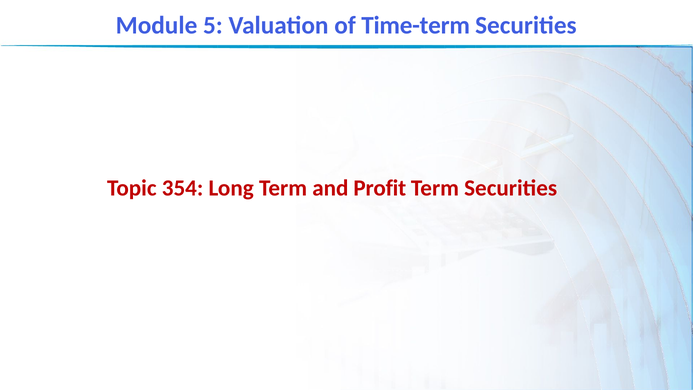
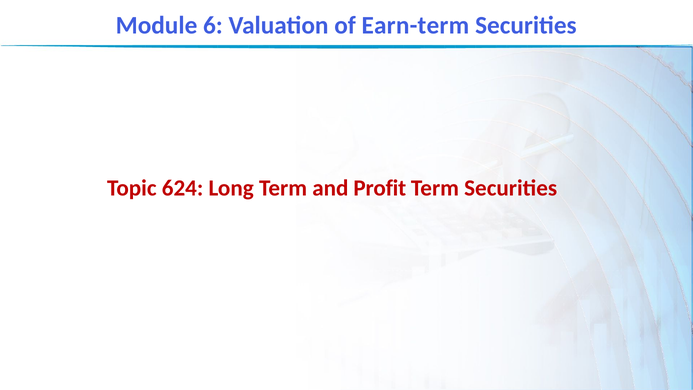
5: 5 -> 6
Time-term: Time-term -> Earn-term
354: 354 -> 624
